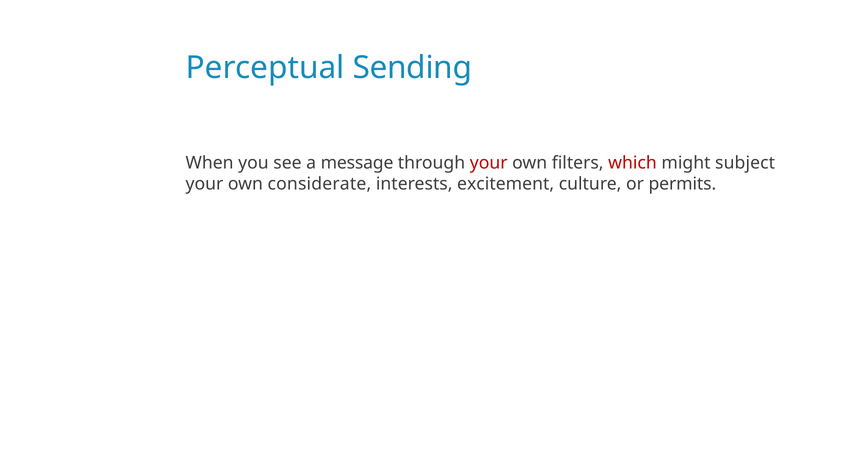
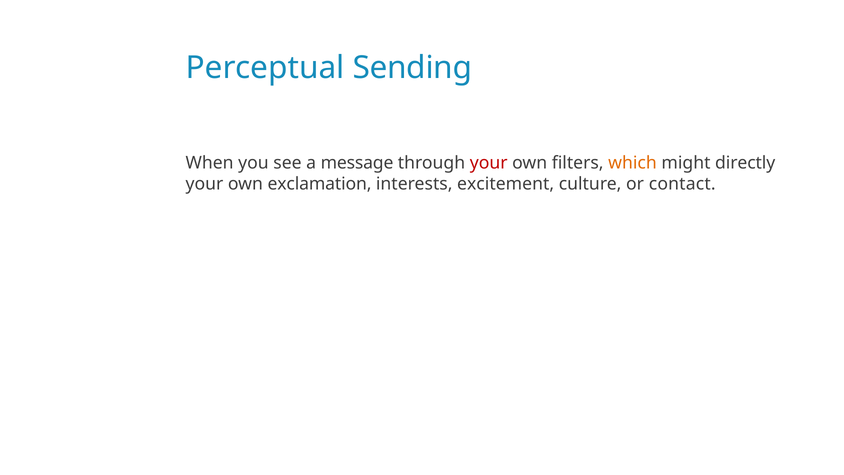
which colour: red -> orange
subject: subject -> directly
considerate: considerate -> exclamation
permits: permits -> contact
